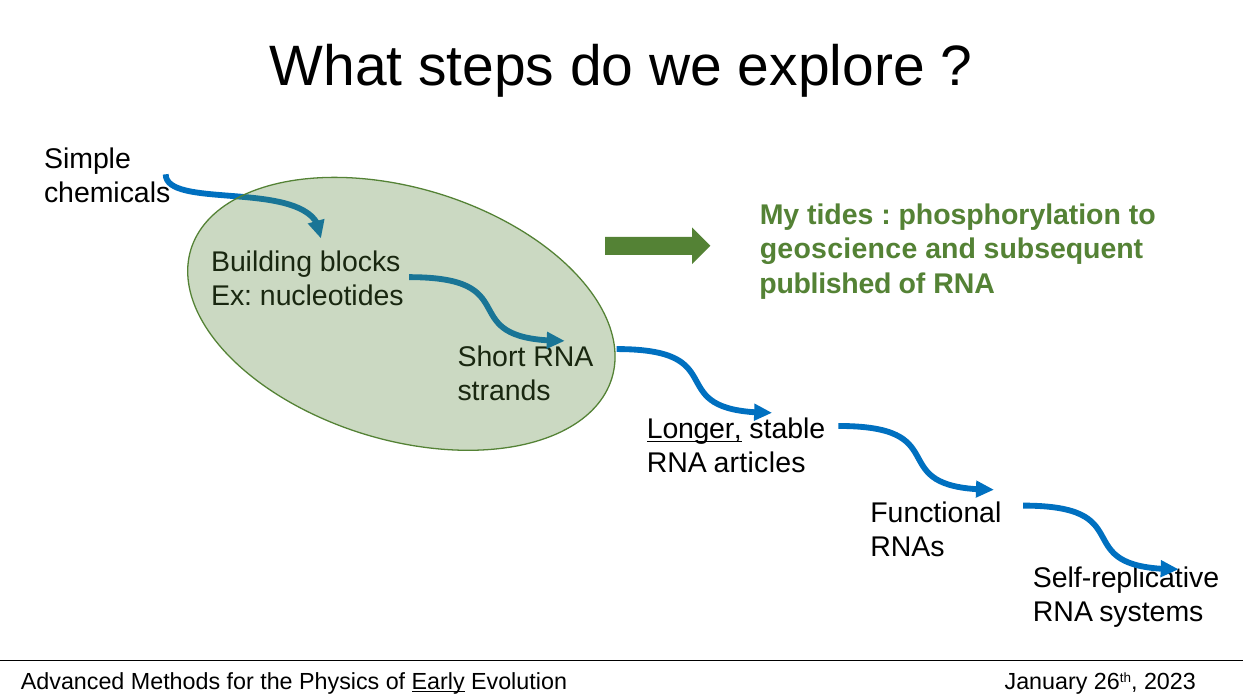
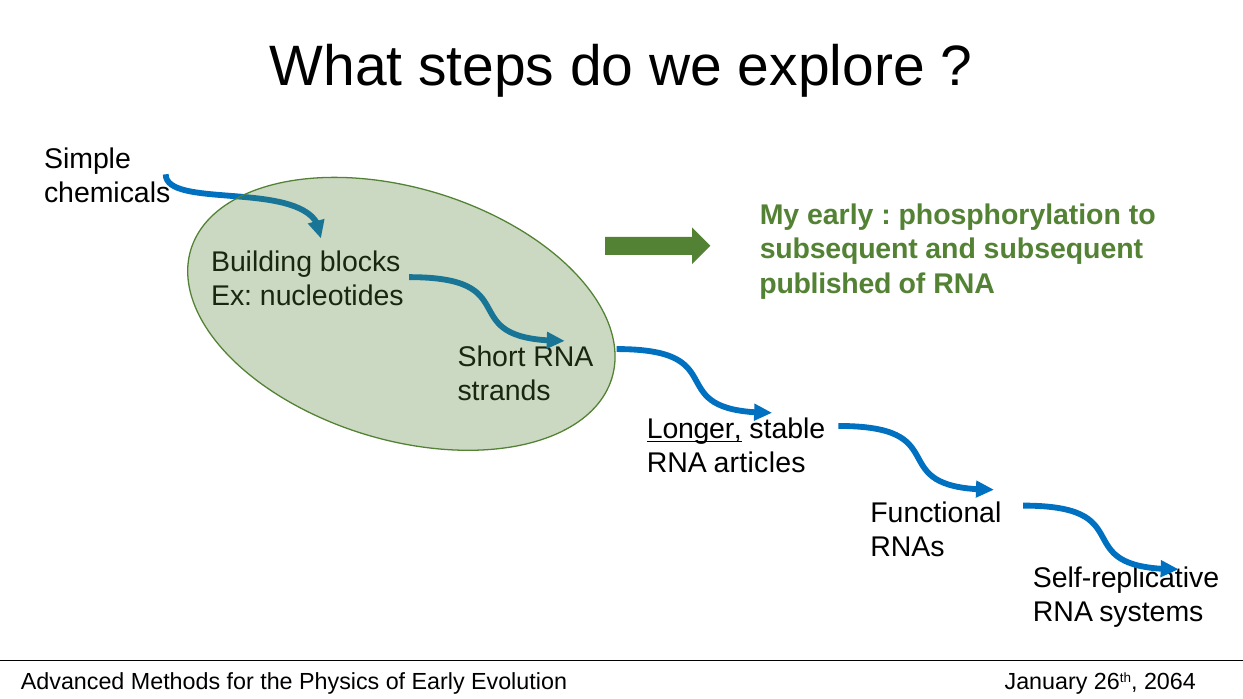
My tides: tides -> early
geoscience at (839, 250): geoscience -> subsequent
Early at (438, 682) underline: present -> none
2023: 2023 -> 2064
